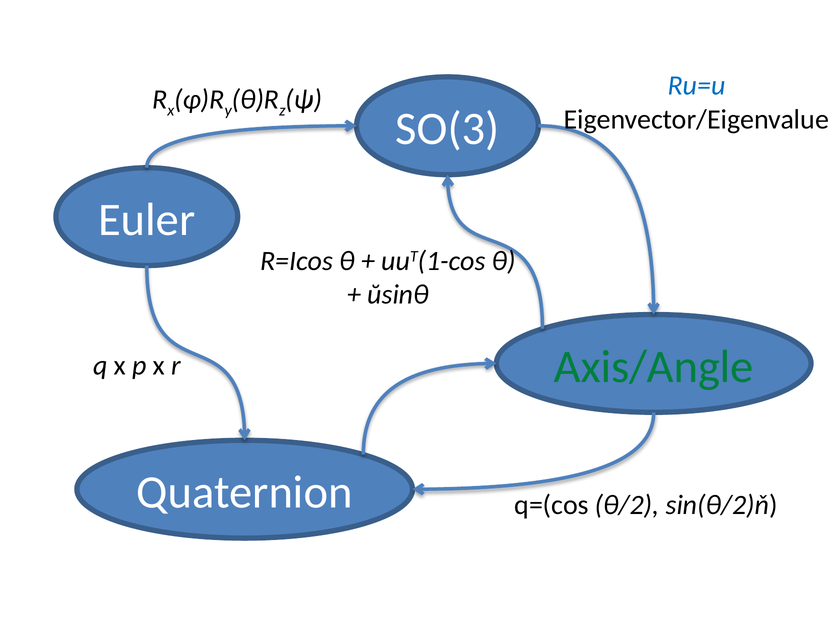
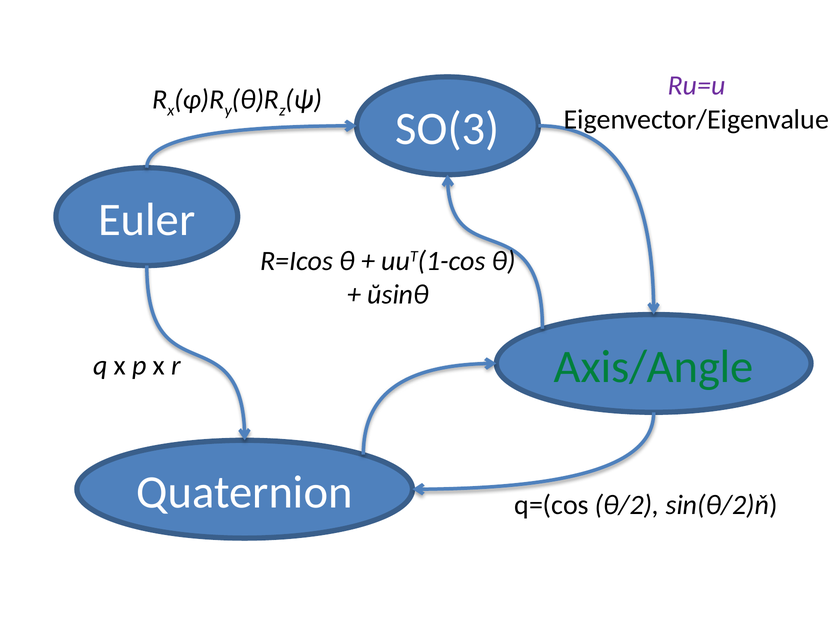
Ru=u colour: blue -> purple
